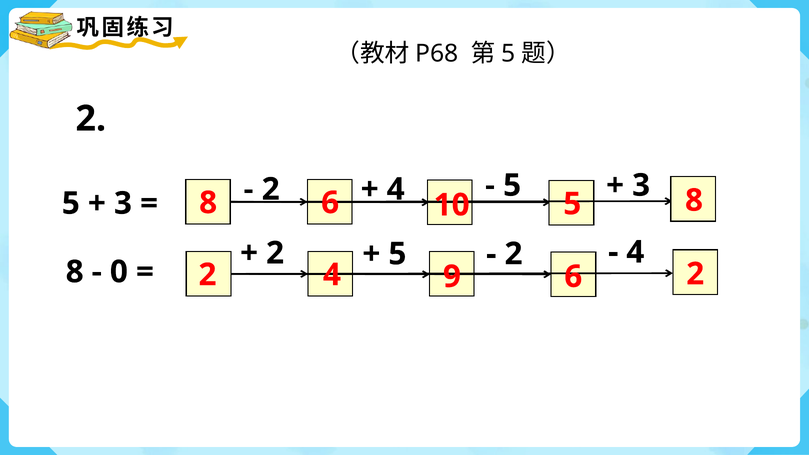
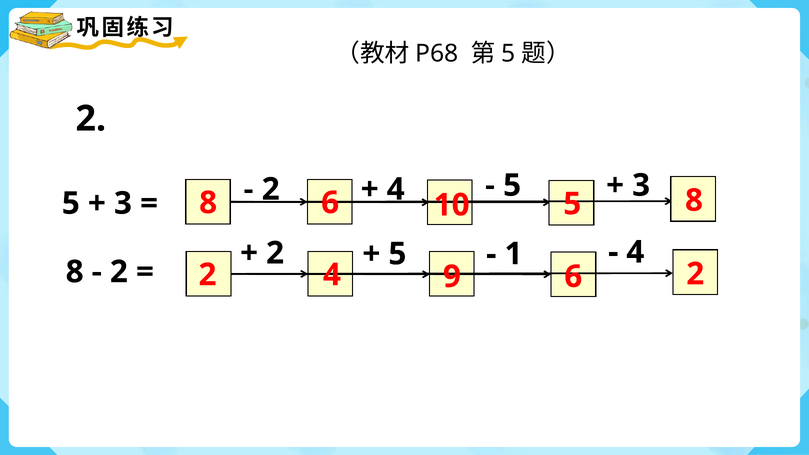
2 at (514, 254): 2 -> 1
0 at (119, 272): 0 -> 2
